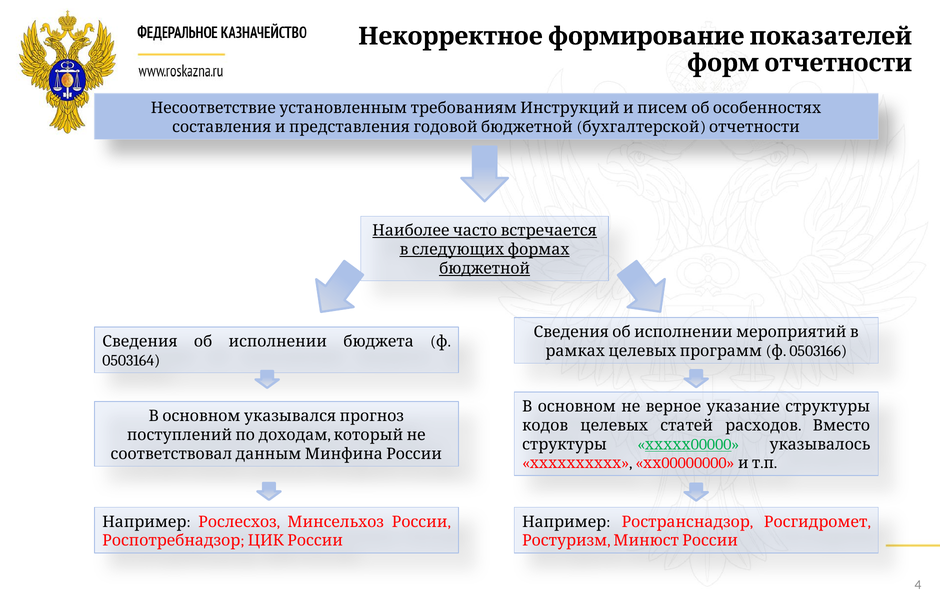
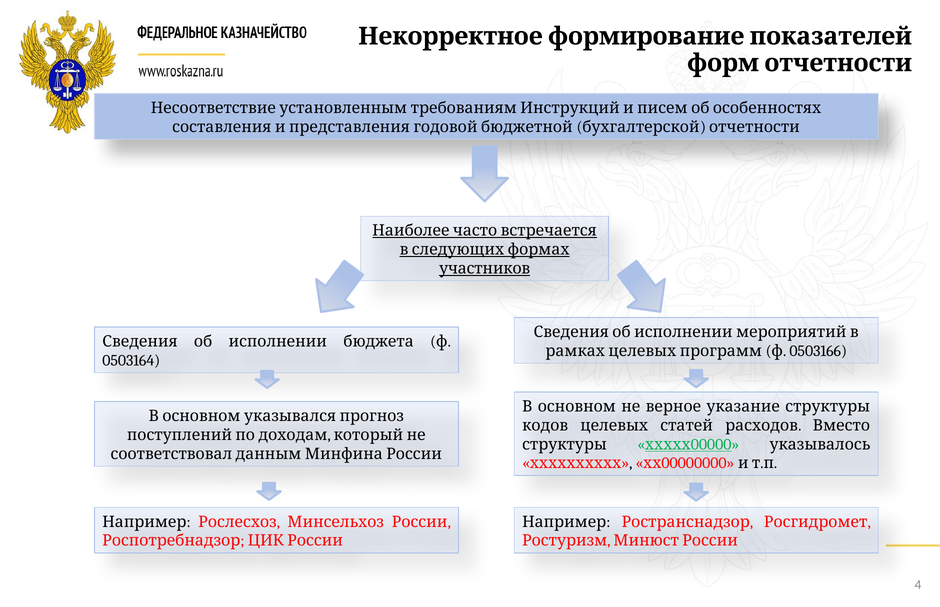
бюджетной: бюджетной -> участников
